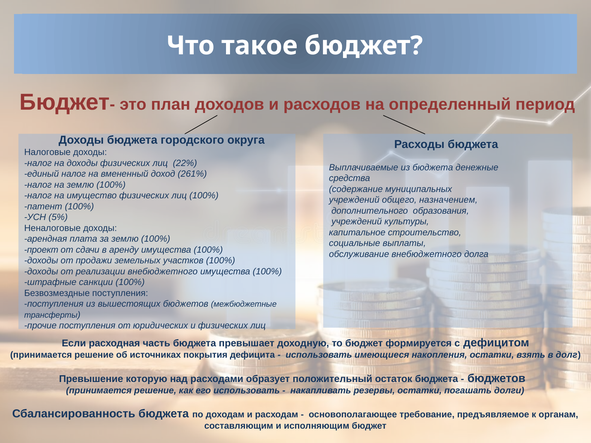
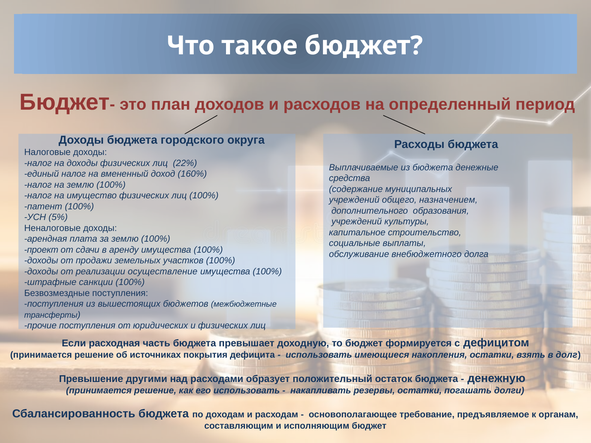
261%: 261% -> 160%
реализации внебюджетного: внебюджетного -> осуществление
которую: которую -> другими
бюджетов at (496, 379): бюджетов -> денежную
